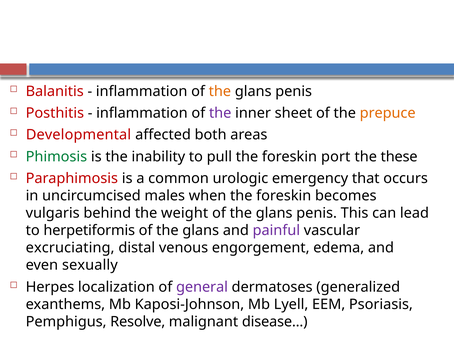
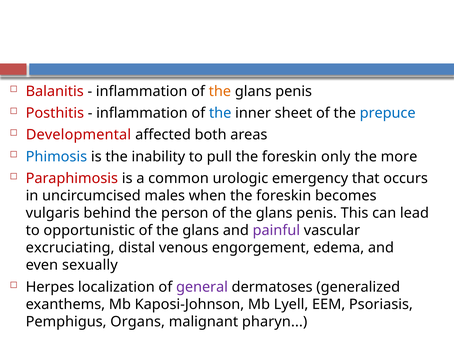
the at (220, 113) colour: purple -> blue
prepuce colour: orange -> blue
Phimosis colour: green -> blue
port: port -> only
these: these -> more
weight: weight -> person
herpetiformis: herpetiformis -> opportunistic
Resolve: Resolve -> Organs
disease: disease -> pharyn
